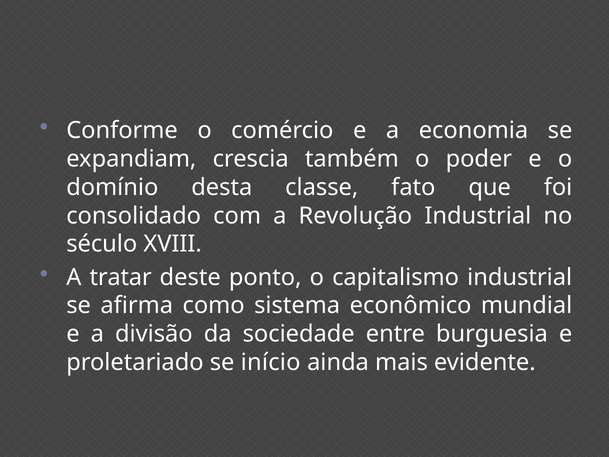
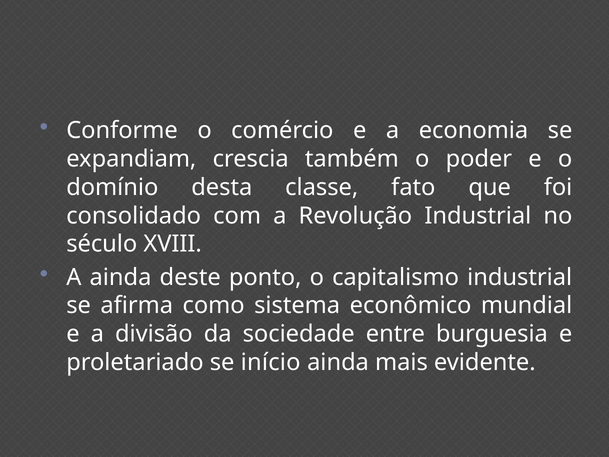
A tratar: tratar -> ainda
